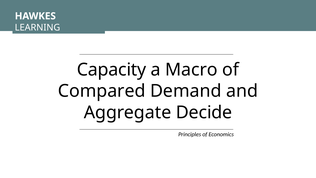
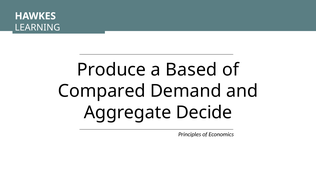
Capacity: Capacity -> Produce
Macro: Macro -> Based
